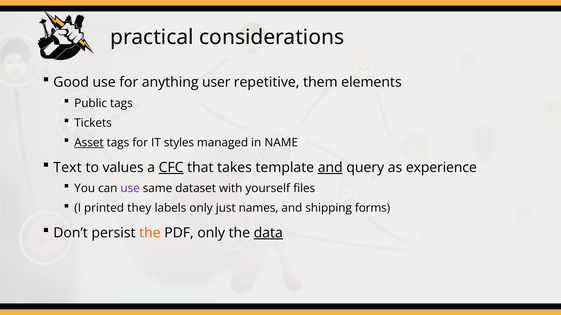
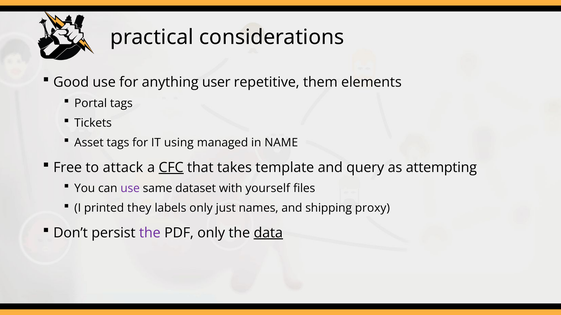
Public: Public -> Portal
Asset underline: present -> none
styles: styles -> using
Text: Text -> Free
values: values -> attack
and at (330, 168) underline: present -> none
experience: experience -> attempting
forms: forms -> proxy
the at (150, 233) colour: orange -> purple
